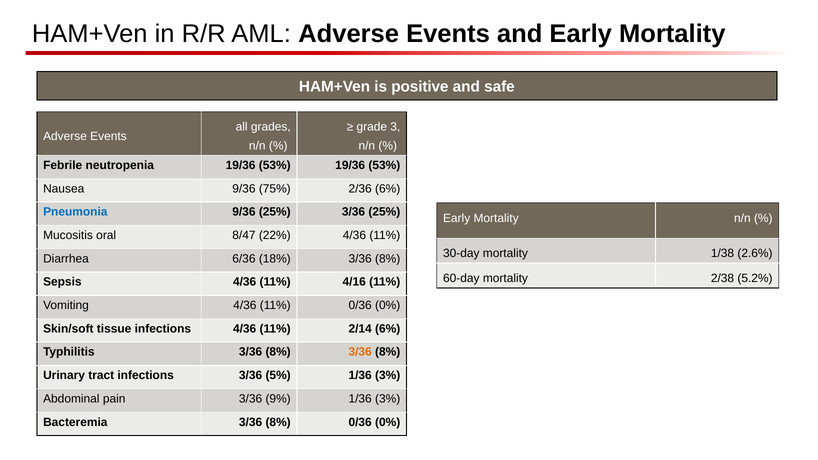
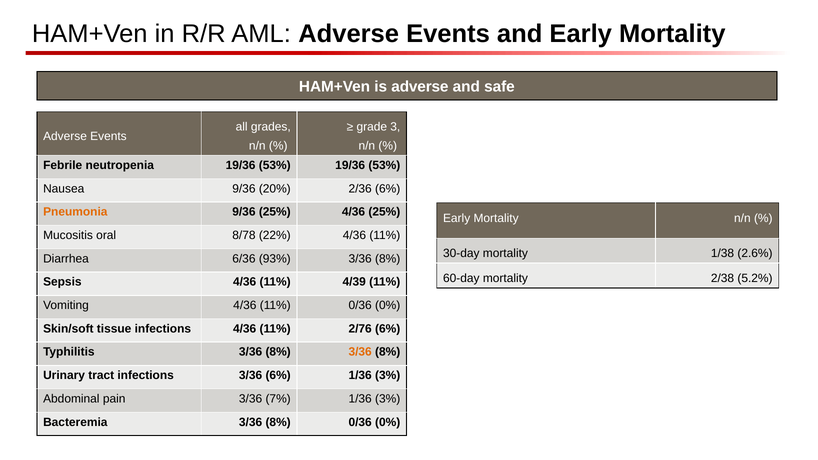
is positive: positive -> adverse
75%: 75% -> 20%
Pneumonia colour: blue -> orange
25% 3/36: 3/36 -> 4/36
8/47: 8/47 -> 8/78
18%: 18% -> 93%
4/16: 4/16 -> 4/39
2/14: 2/14 -> 2/76
3/36 5%: 5% -> 6%
9%: 9% -> 7%
